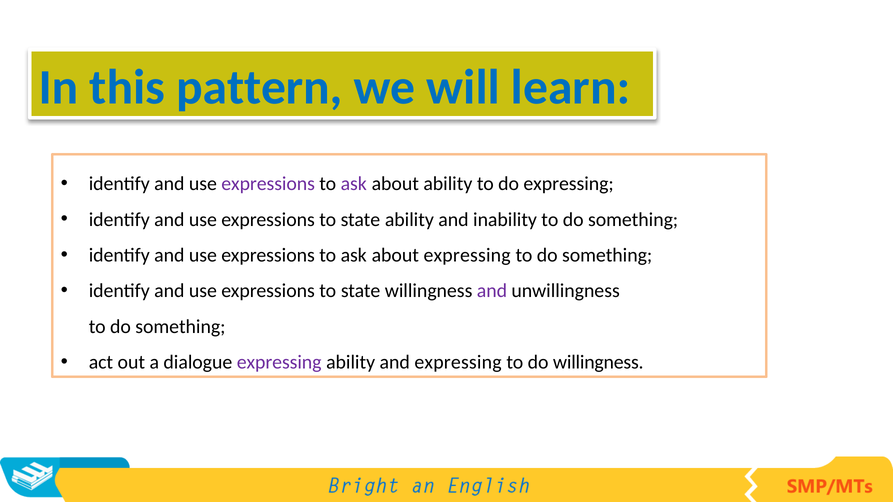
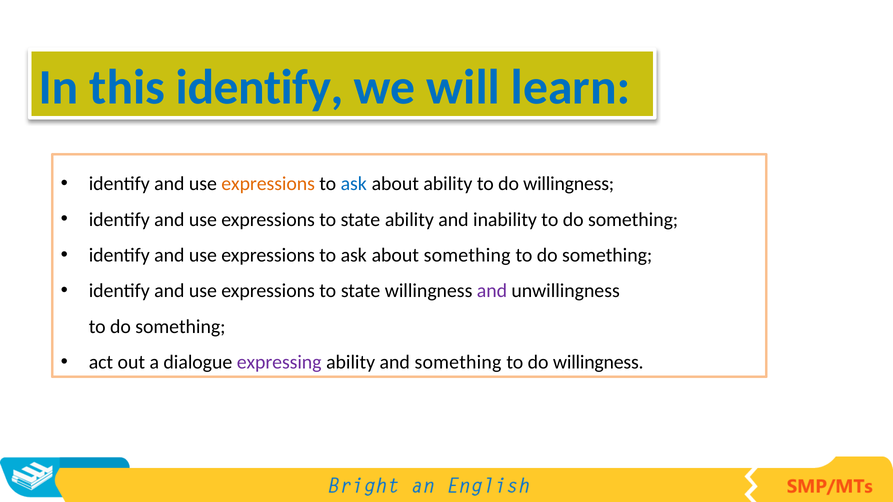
this pattern: pattern -> identify
expressions at (268, 184) colour: purple -> orange
ask at (354, 184) colour: purple -> blue
ability to do expressing: expressing -> willingness
about expressing: expressing -> something
and expressing: expressing -> something
